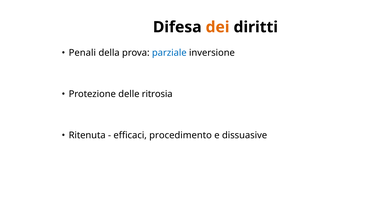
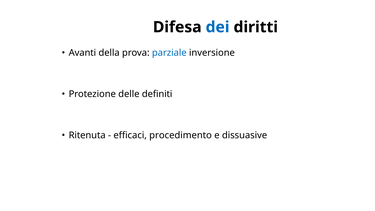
dei colour: orange -> blue
Penali: Penali -> Avanti
ritrosia: ritrosia -> definiti
